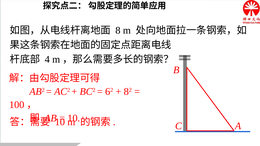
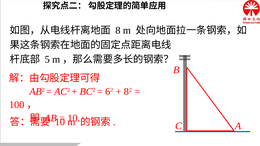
4: 4 -> 5
